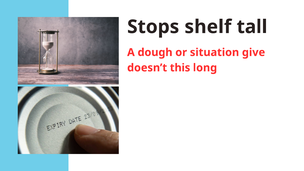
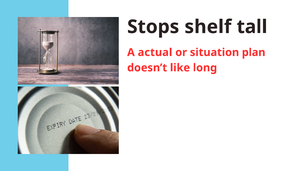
dough: dough -> actual
give: give -> plan
this: this -> like
